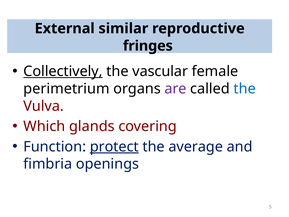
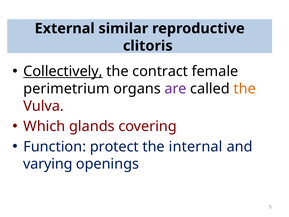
fringes: fringes -> clitoris
vascular: vascular -> contract
the at (245, 89) colour: blue -> orange
protect underline: present -> none
average: average -> internal
fimbria: fimbria -> varying
